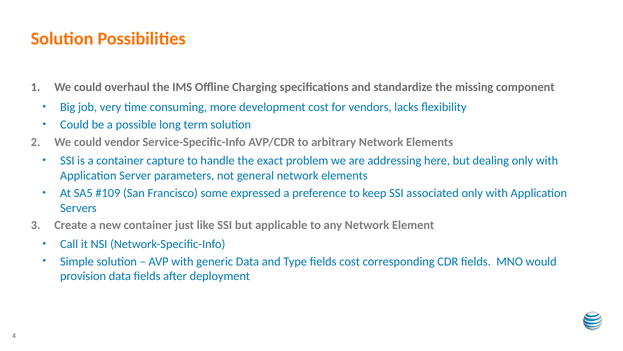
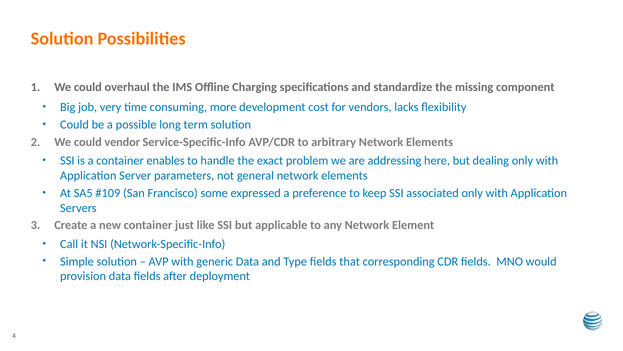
capture: capture -> enables
fields cost: cost -> that
